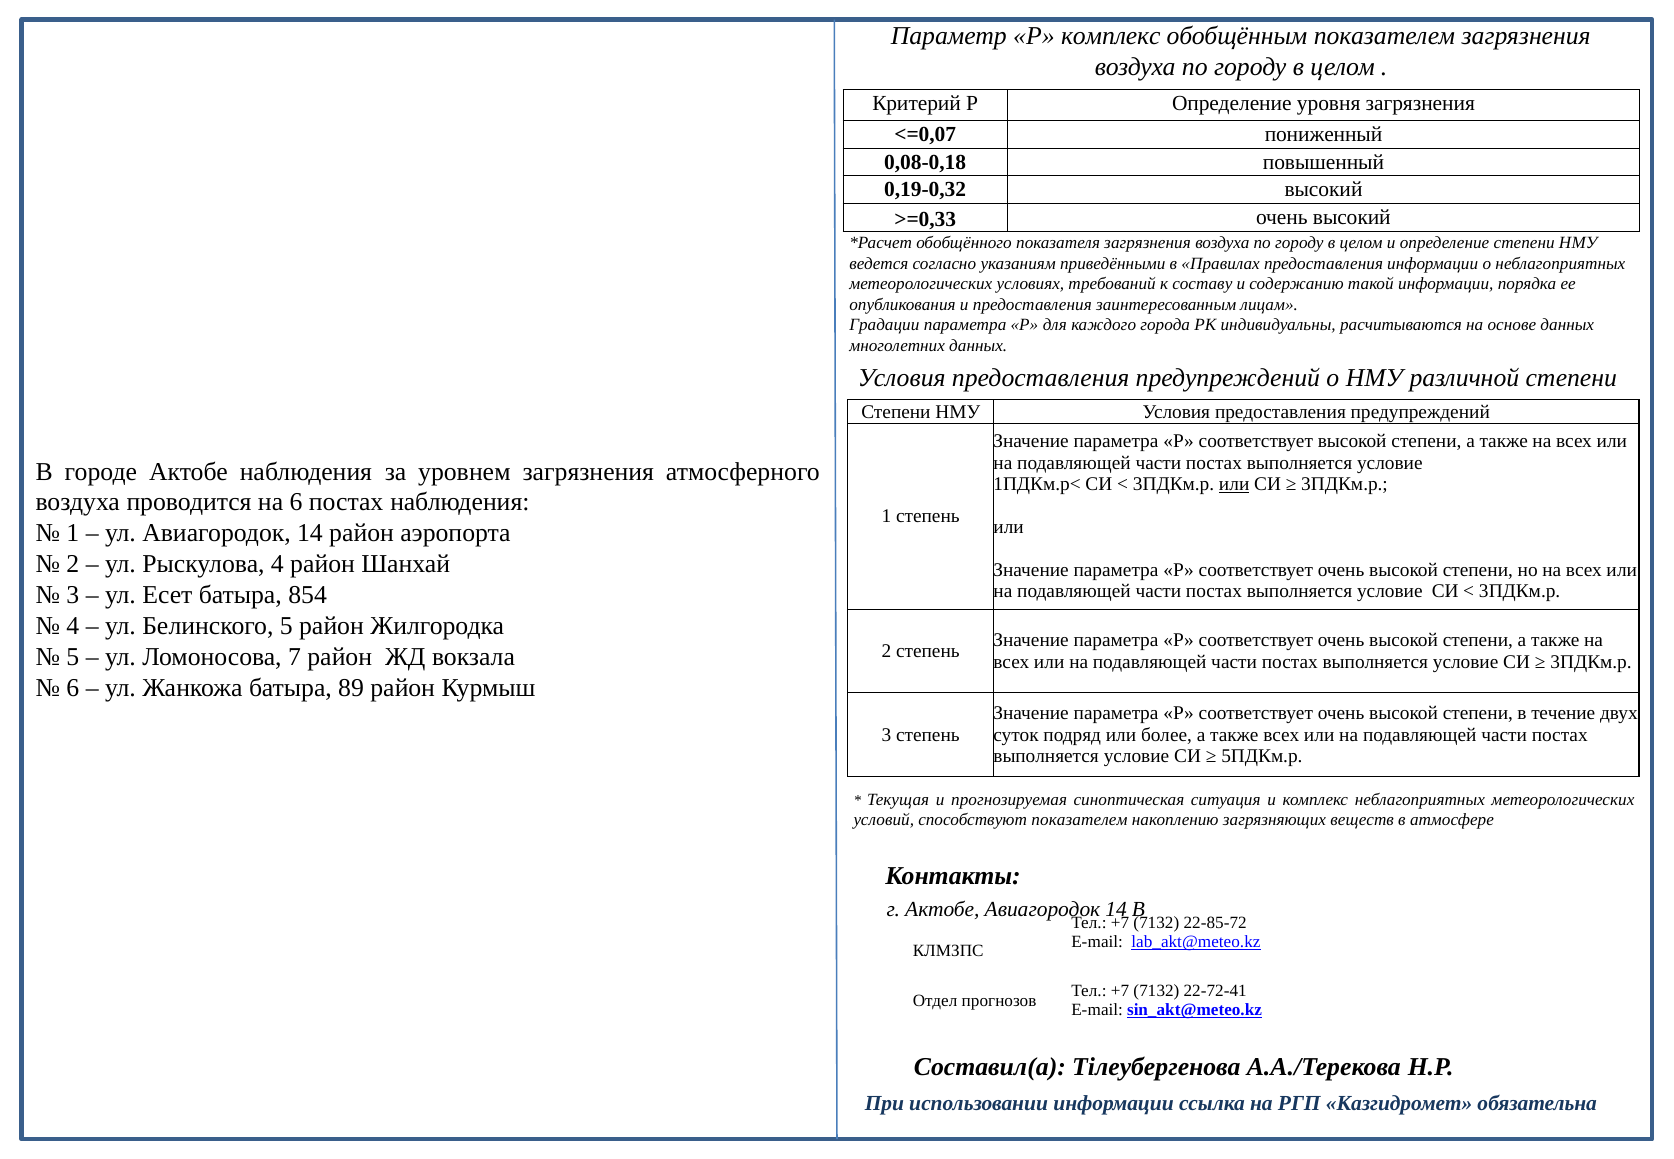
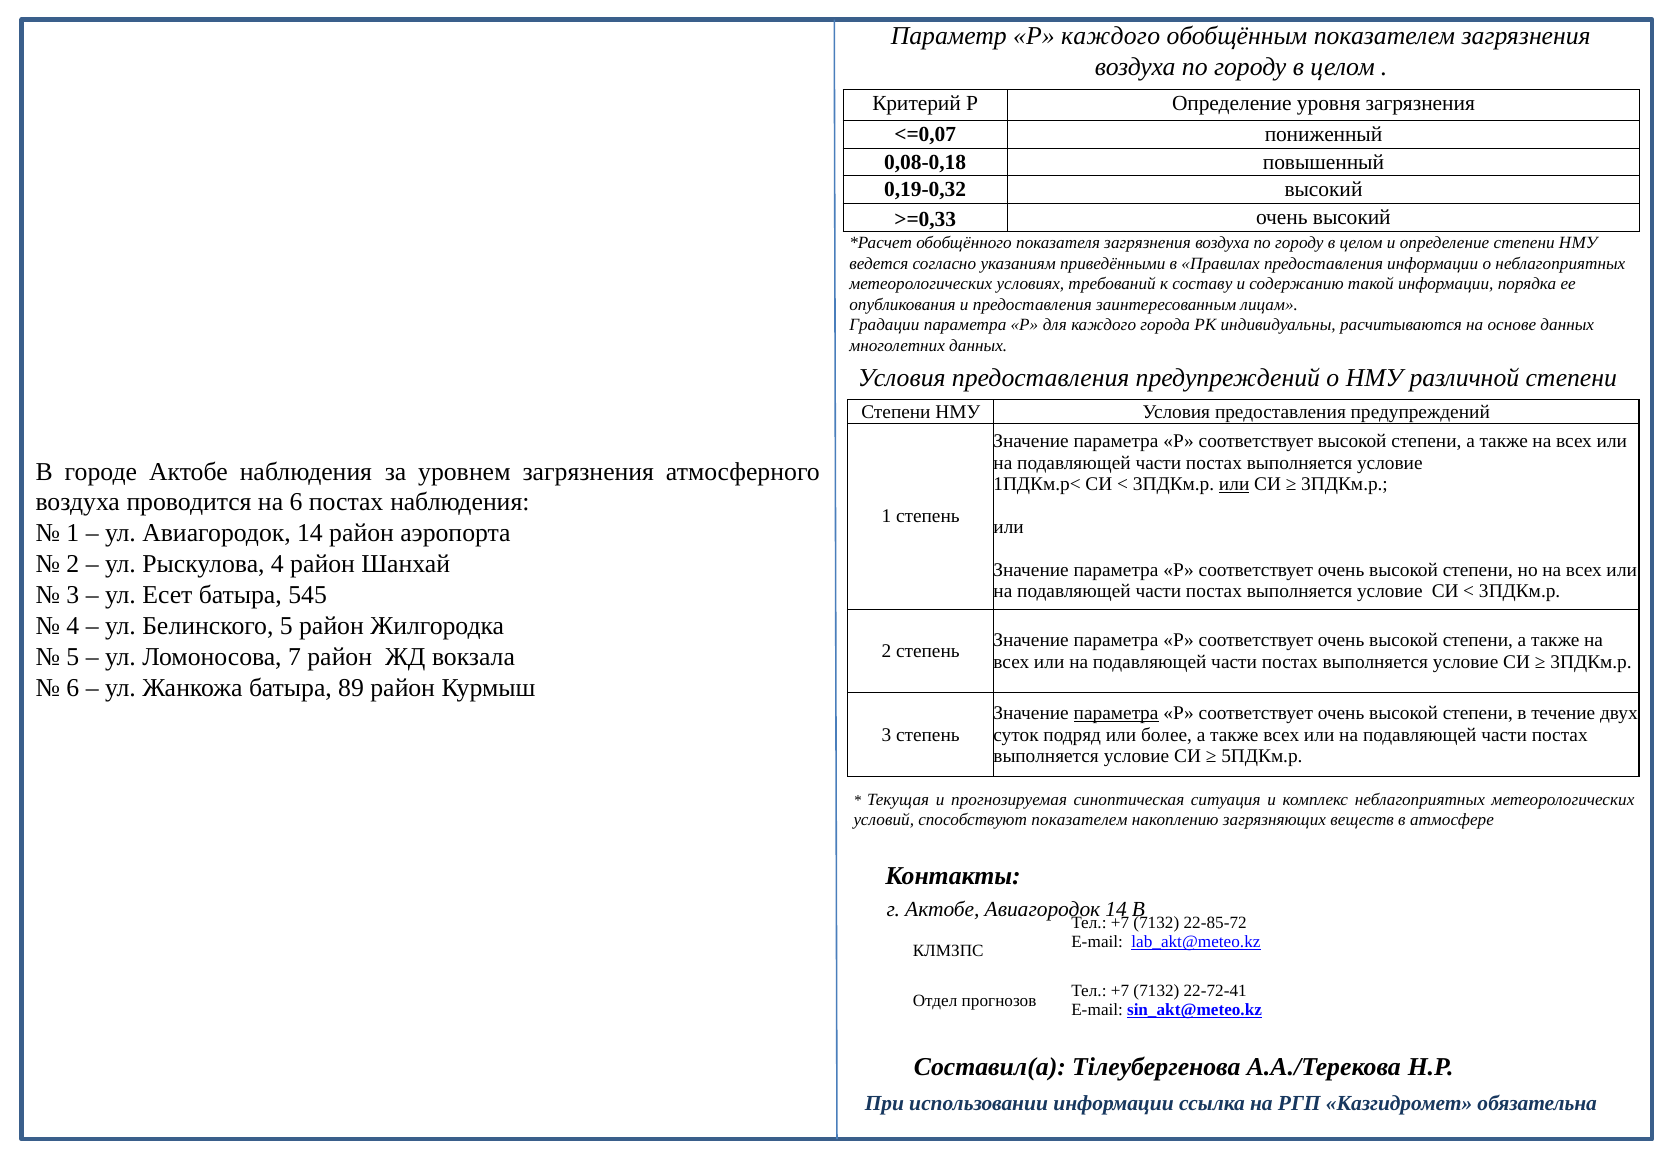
Р комплекс: комплекс -> каждого
854: 854 -> 545
параметра at (1116, 713) underline: none -> present
